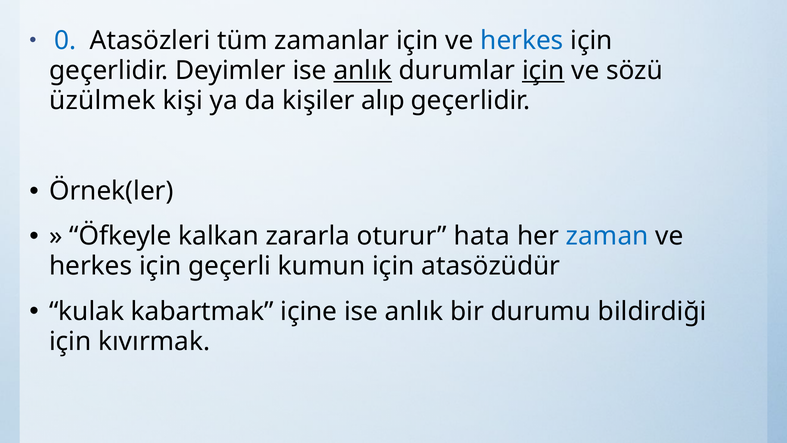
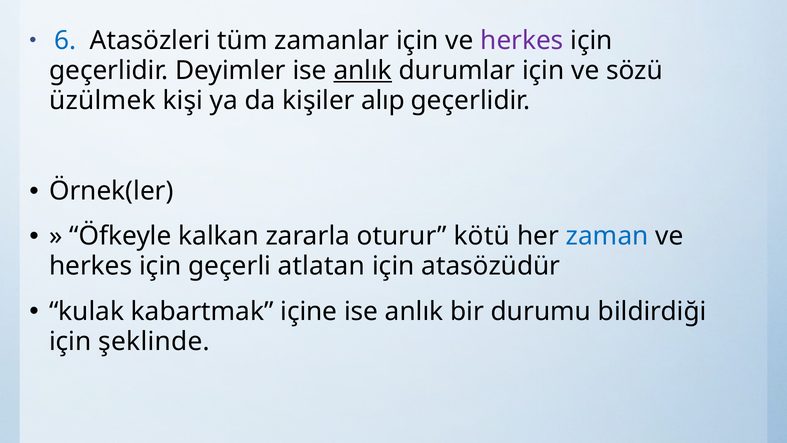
0: 0 -> 6
herkes at (522, 41) colour: blue -> purple
için at (543, 71) underline: present -> none
hata: hata -> kötü
kumun: kumun -> atlatan
kıvırmak: kıvırmak -> şeklinde
